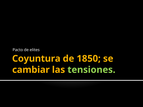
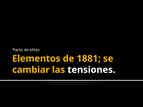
Coyuntura: Coyuntura -> Elementos
1850: 1850 -> 1881
tensiones colour: light green -> white
